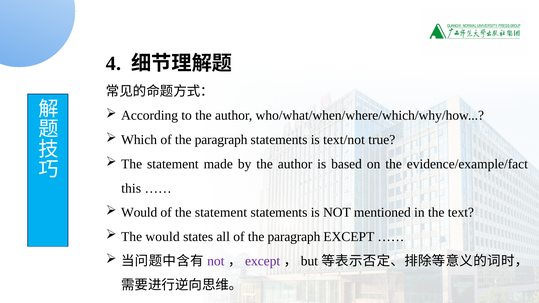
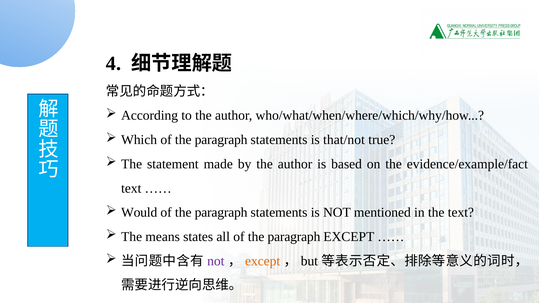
text/not: text/not -> that/not
this at (131, 188): this -> text
statement at (221, 213): statement -> paragraph
The would: would -> means
except at (263, 261) colour: purple -> orange
